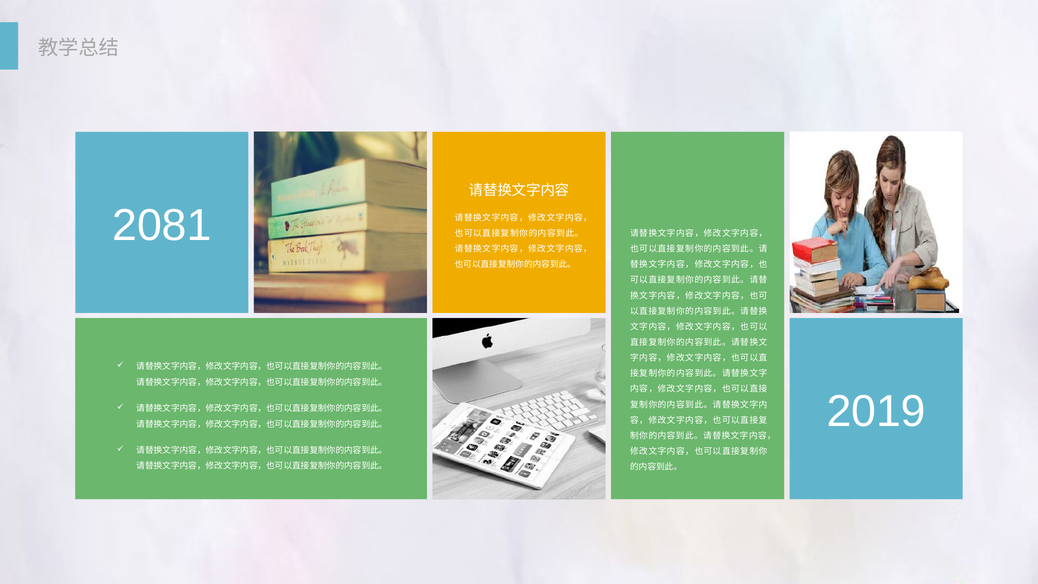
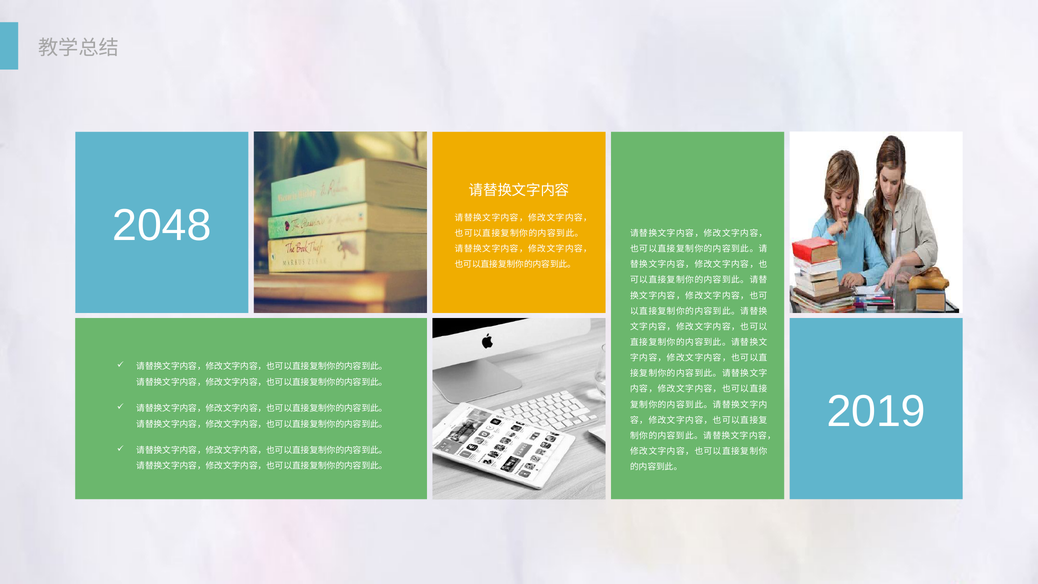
2081: 2081 -> 2048
